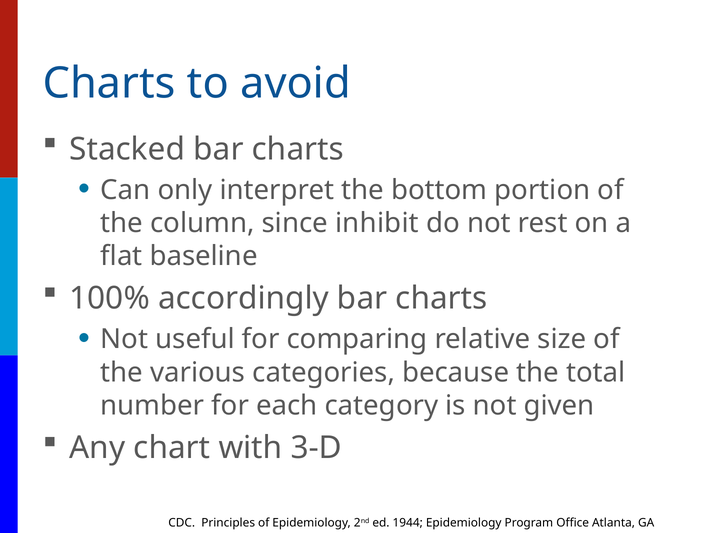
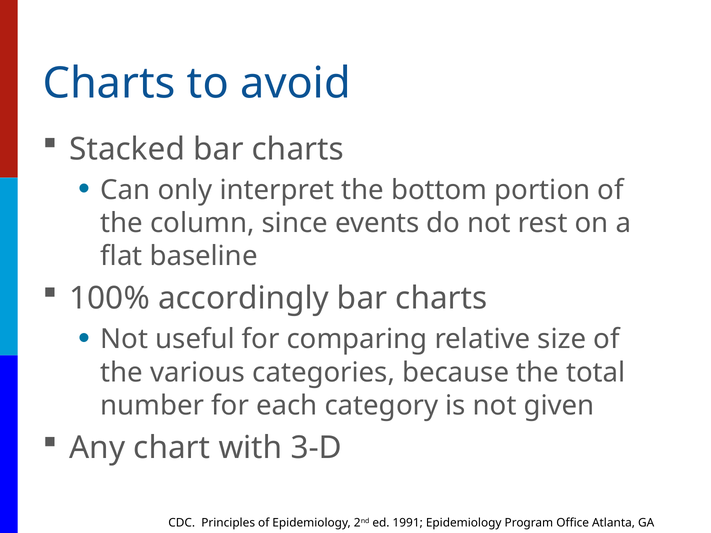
inhibit: inhibit -> events
1944: 1944 -> 1991
